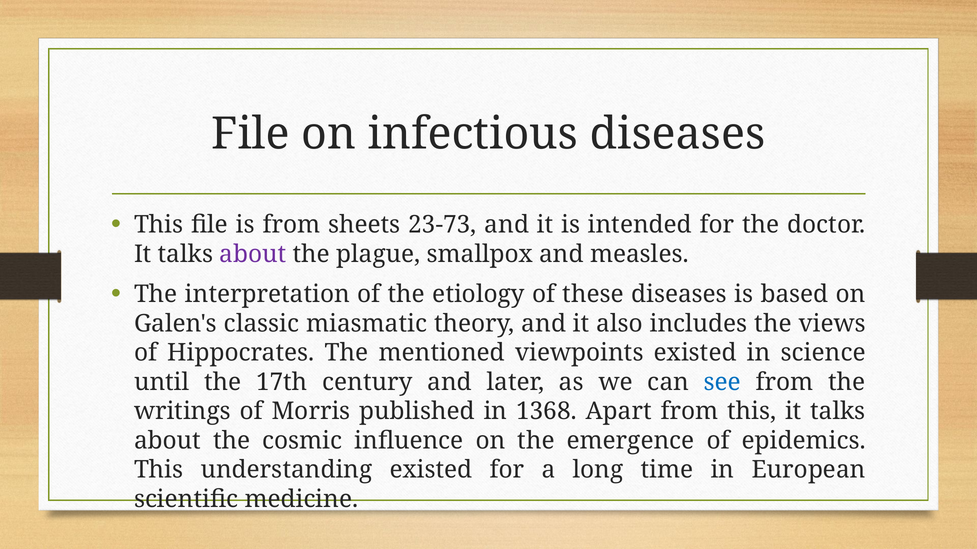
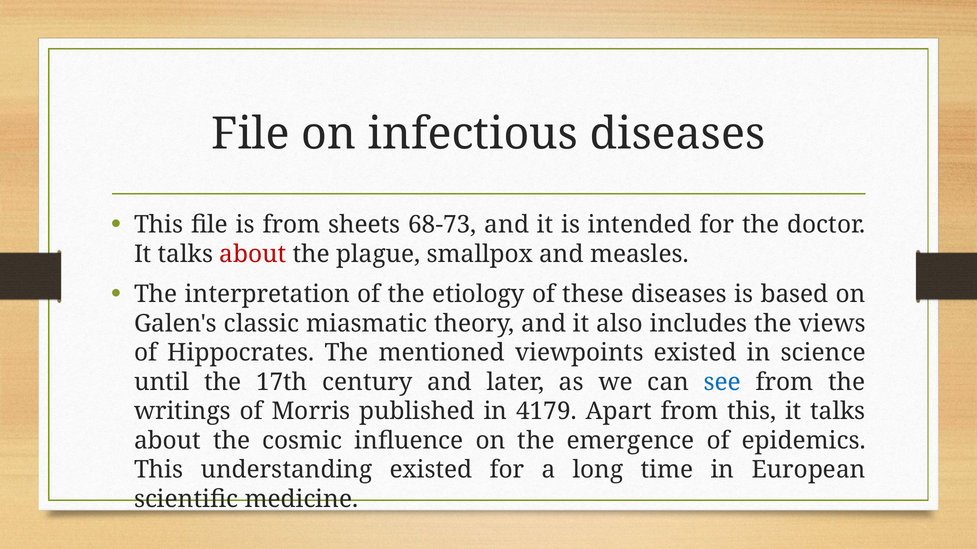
23-73: 23-73 -> 68-73
about at (253, 254) colour: purple -> red
1368: 1368 -> 4179
